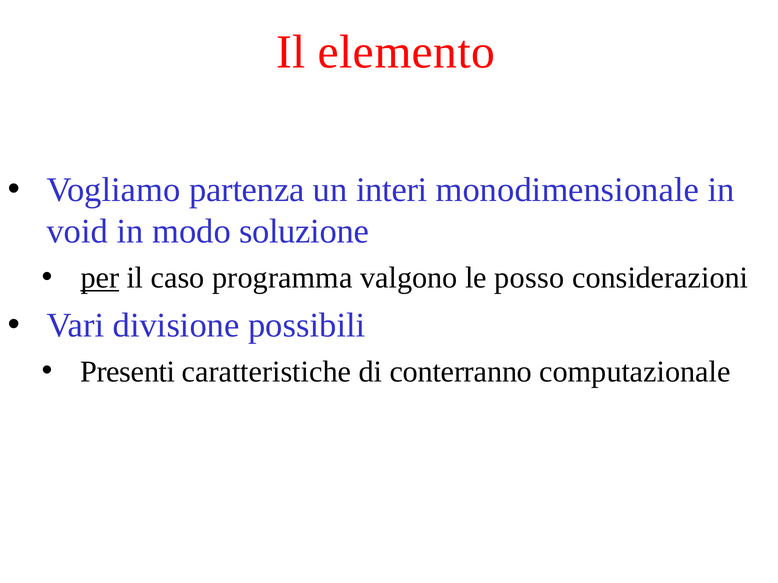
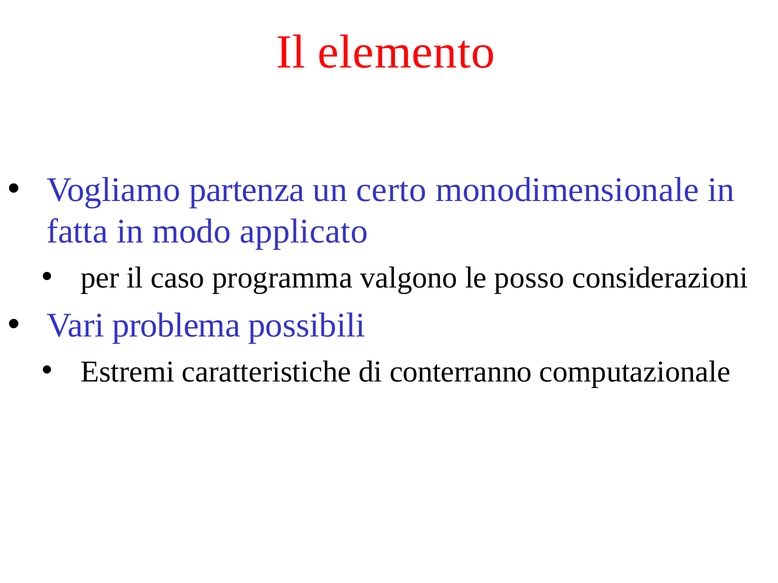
interi: interi -> certo
void: void -> fatta
soluzione: soluzione -> applicato
per underline: present -> none
divisione: divisione -> problema
Presenti: Presenti -> Estremi
